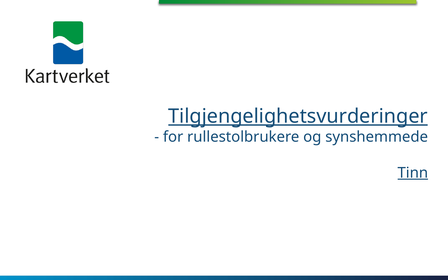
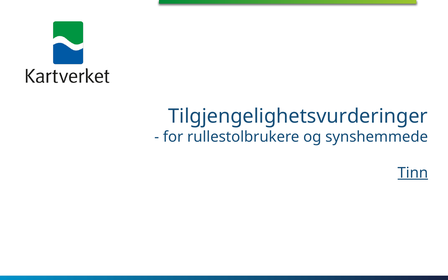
Tilgjengelighetsvurderinger underline: present -> none
